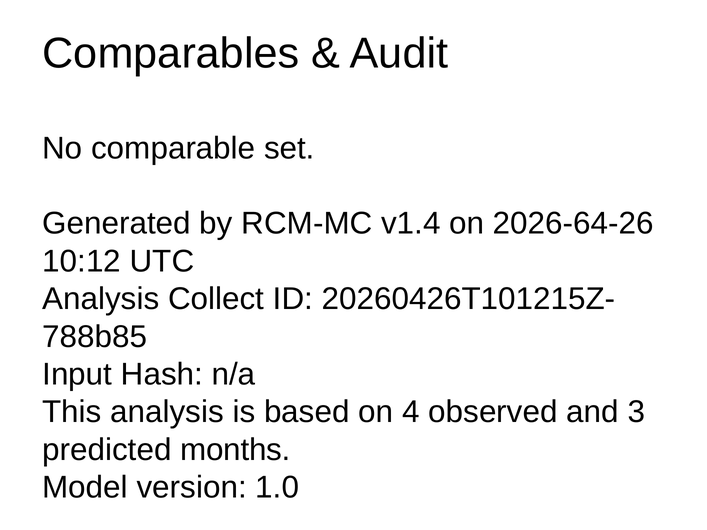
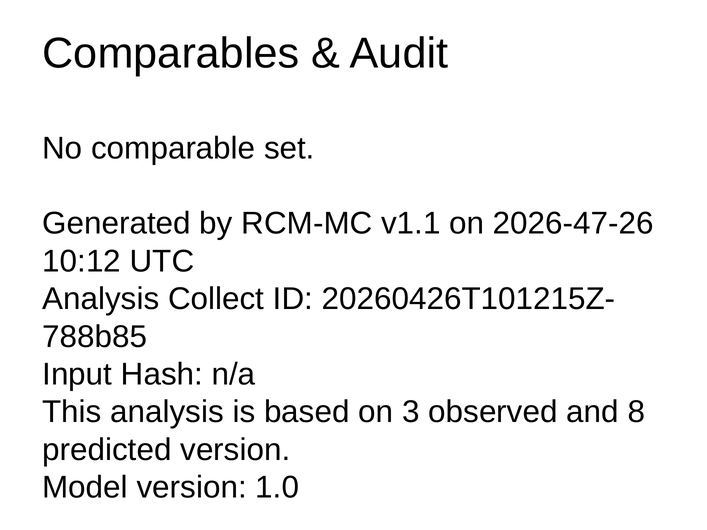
v1.4: v1.4 -> v1.1
2026-64-26: 2026-64-26 -> 2026-47-26
4: 4 -> 3
3: 3 -> 8
predicted months: months -> version
